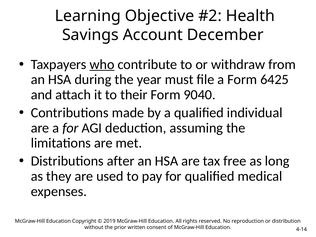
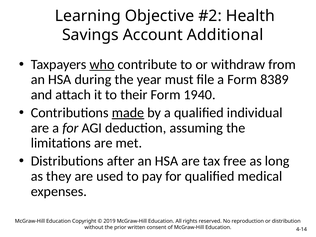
December: December -> Additional
6425: 6425 -> 8389
9040: 9040 -> 1940
made underline: none -> present
